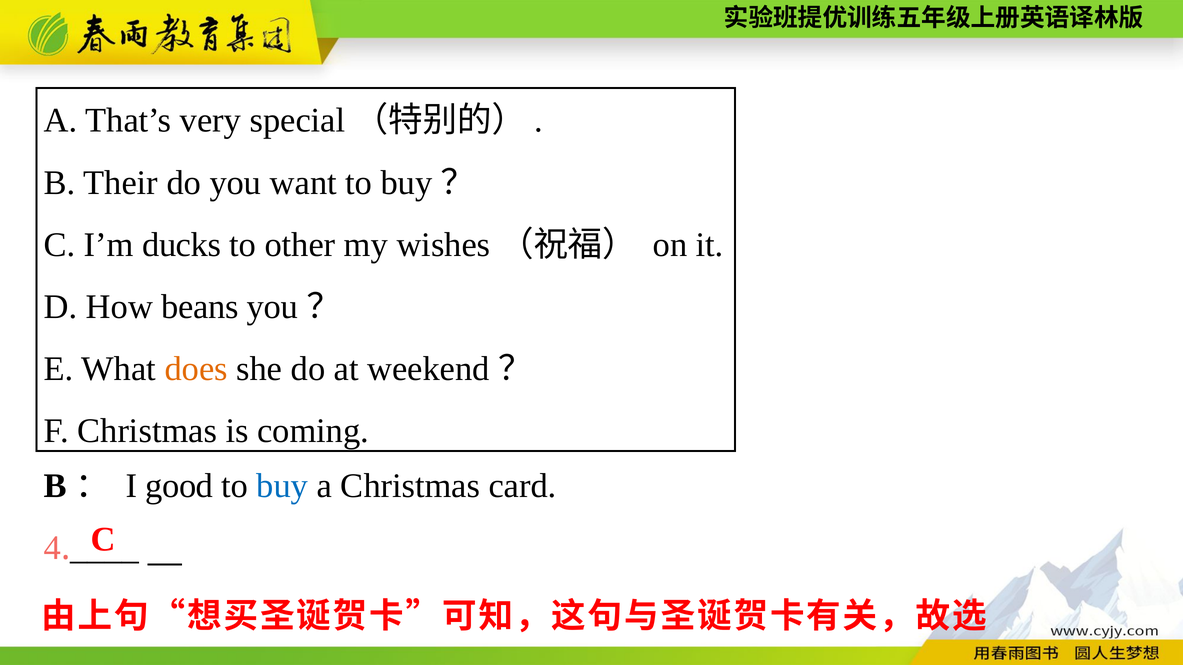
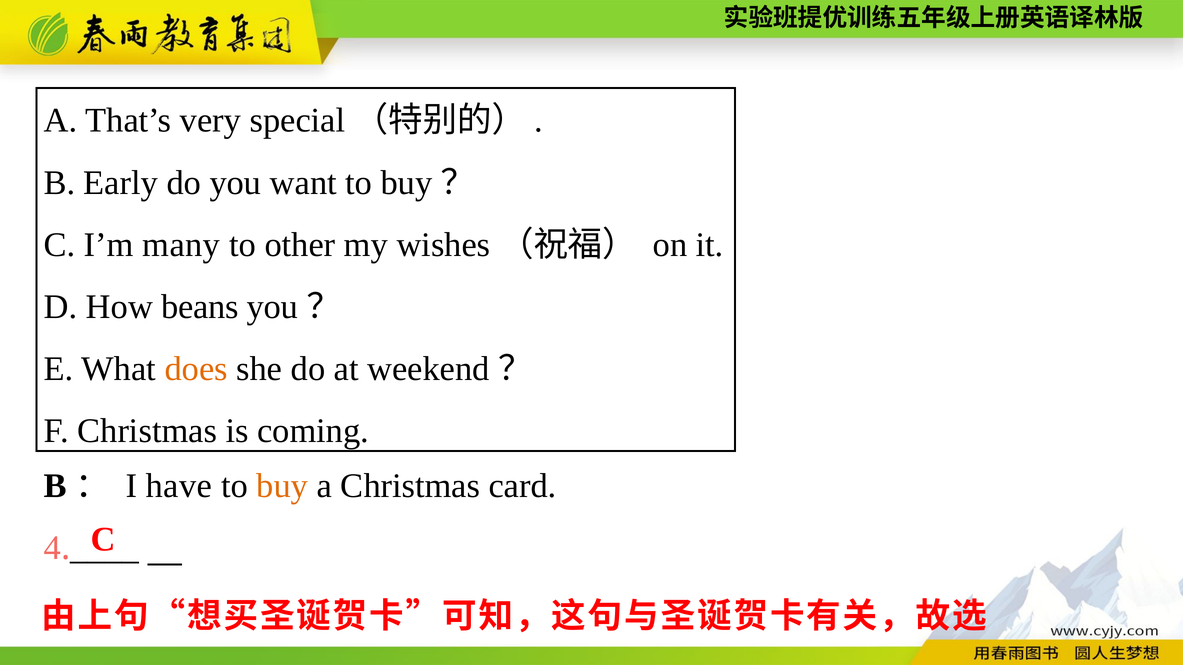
Their: Their -> Early
ducks: ducks -> many
good: good -> have
buy at (282, 486) colour: blue -> orange
